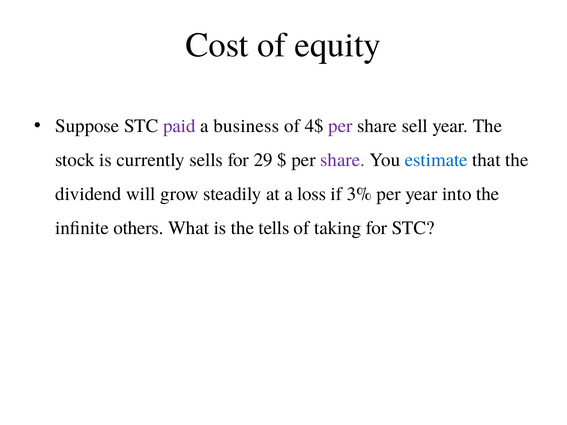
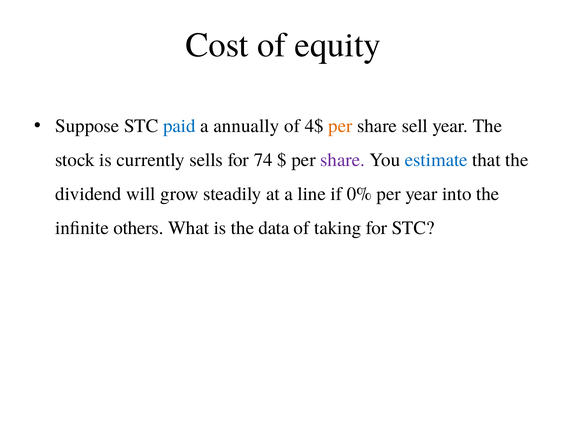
paid colour: purple -> blue
business: business -> annually
per at (340, 126) colour: purple -> orange
29: 29 -> 74
loss: loss -> line
3%: 3% -> 0%
tells: tells -> data
